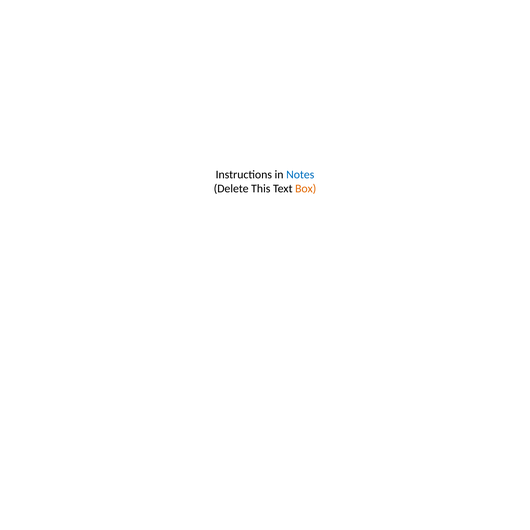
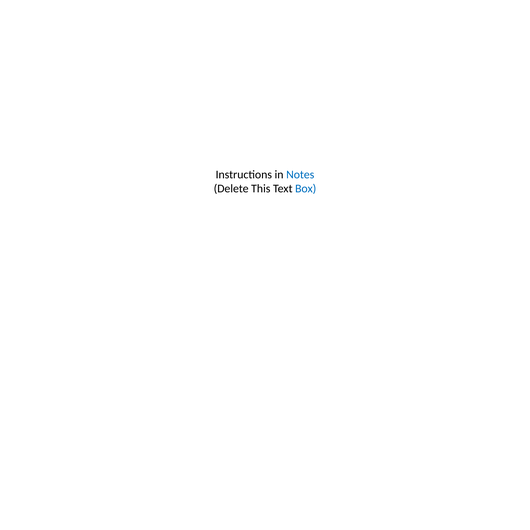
Box colour: orange -> blue
